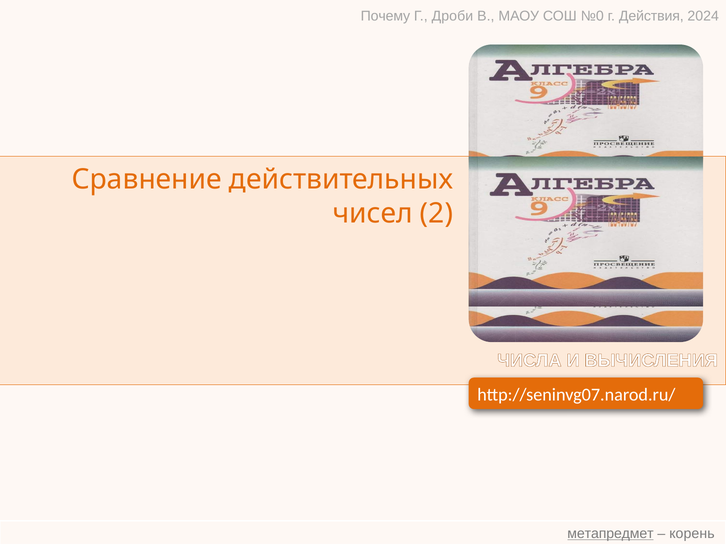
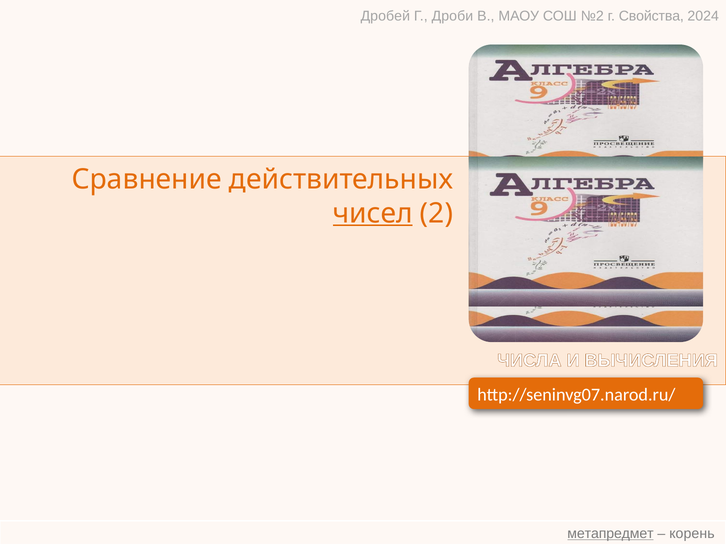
Почему: Почему -> Дробей
№0: №0 -> №2
Действия: Действия -> Свойства
чисел underline: none -> present
